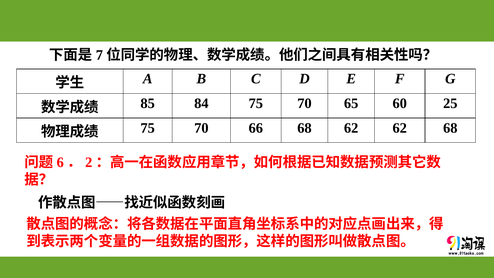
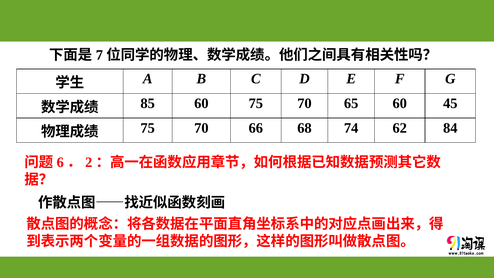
85 84: 84 -> 60
25: 25 -> 45
68 62: 62 -> 74
62 68: 68 -> 84
